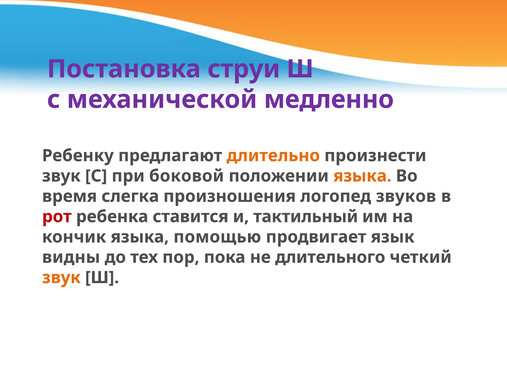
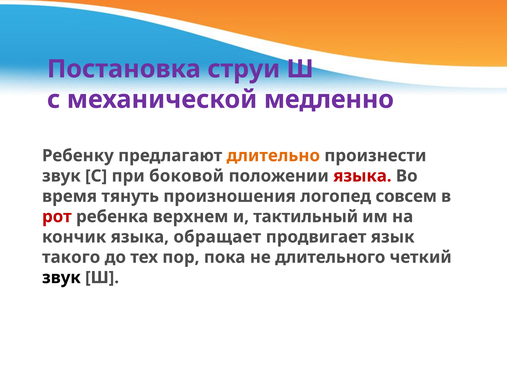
языка at (362, 176) colour: orange -> red
слегка: слегка -> тянуть
звуков: звуков -> совсем
ставится: ставится -> верхнем
помощью: помощью -> обращает
видны: видны -> такого
звук at (61, 277) colour: orange -> black
